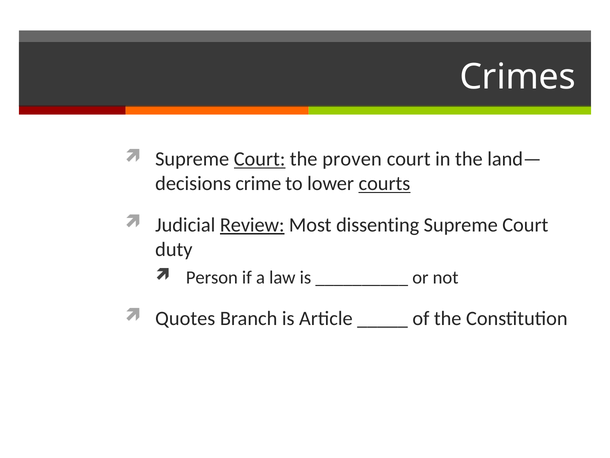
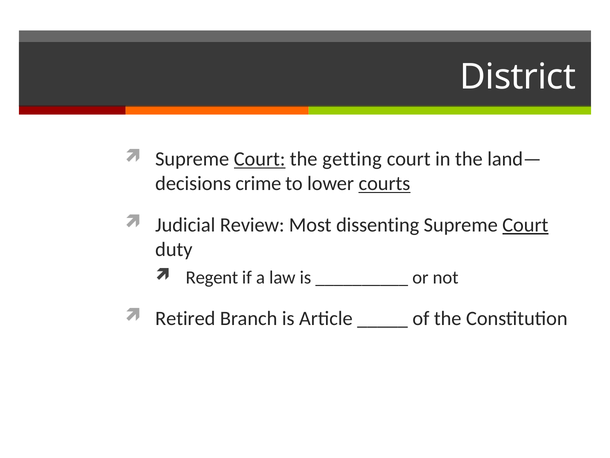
Crimes: Crimes -> District
proven: proven -> getting
Review underline: present -> none
Court at (525, 225) underline: none -> present
Person: Person -> Regent
Quotes: Quotes -> Retired
